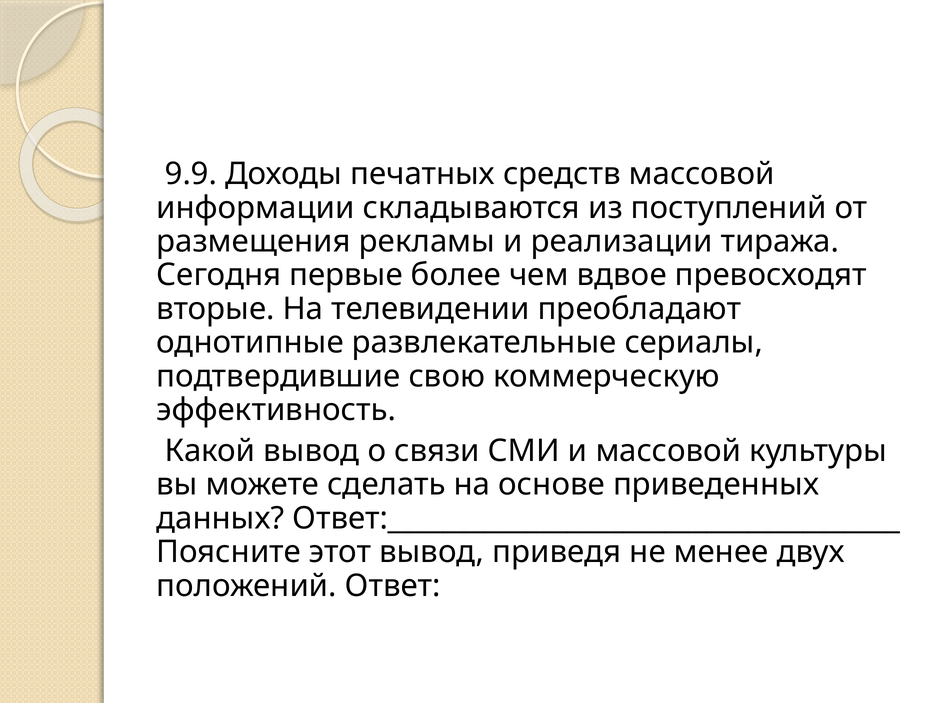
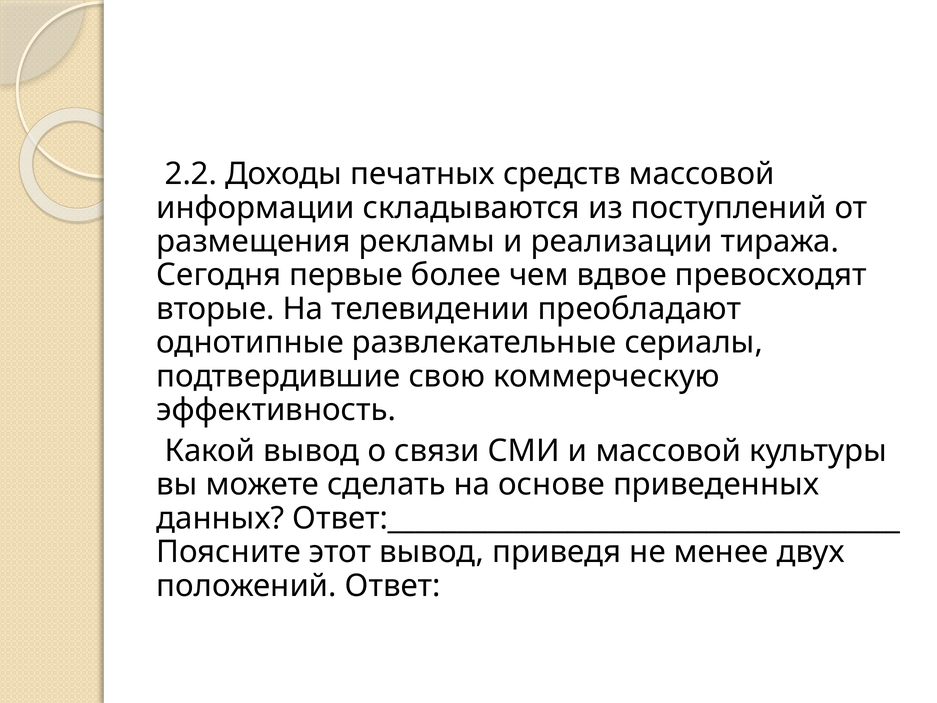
9.9: 9.9 -> 2.2
